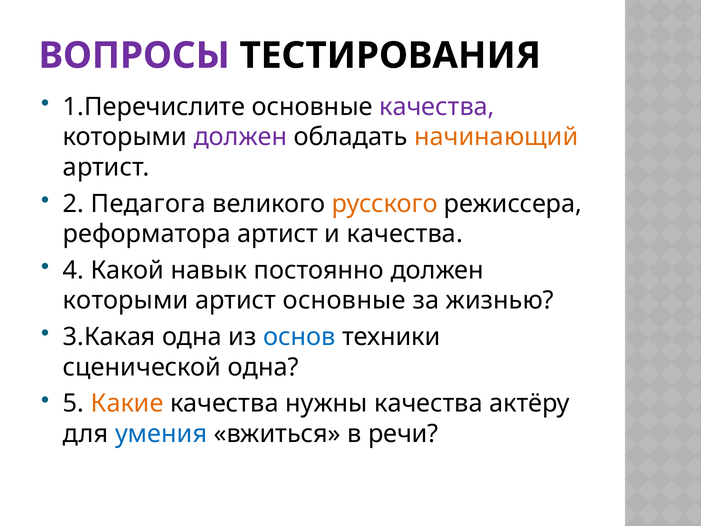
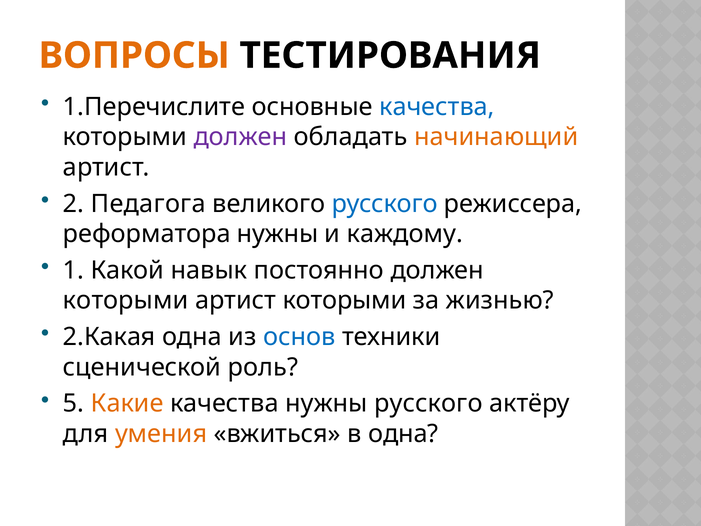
ВОПРОСЫ colour: purple -> orange
качества at (437, 107) colour: purple -> blue
русского at (385, 204) colour: orange -> blue
реформатора артист: артист -> нужны
и качества: качества -> каждому
4: 4 -> 1
артист основные: основные -> которыми
3.Какая: 3.Какая -> 2.Какая
сценической одна: одна -> роль
нужны качества: качества -> русского
умения colour: blue -> orange
в речи: речи -> одна
